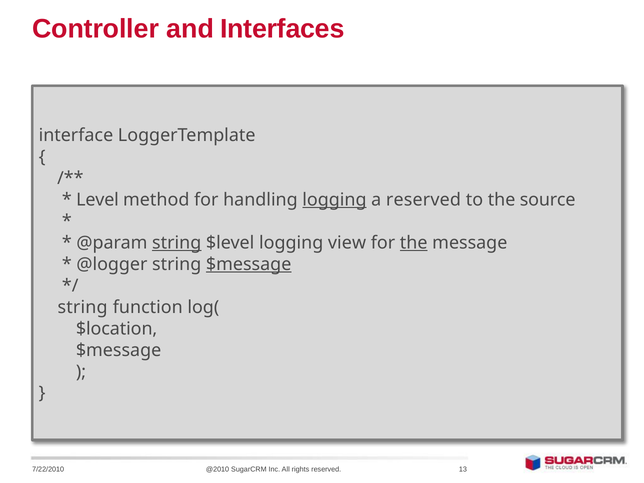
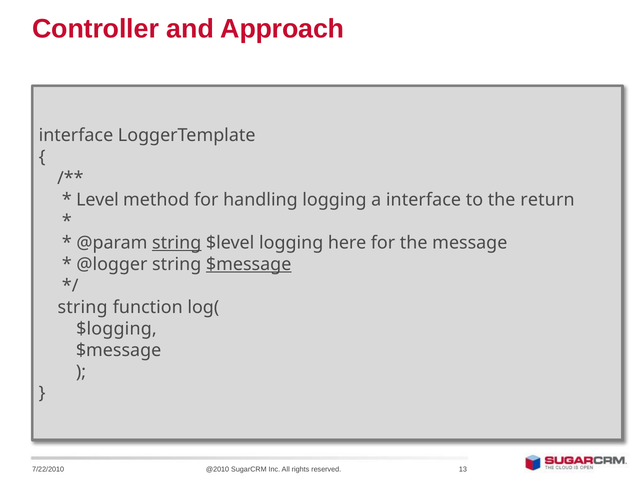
Interfaces: Interfaces -> Approach
logging at (334, 200) underline: present -> none
a reserved: reserved -> interface
source: source -> return
view: view -> here
the at (414, 243) underline: present -> none
$location: $location -> $logging
